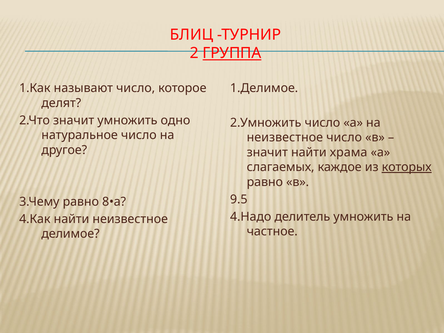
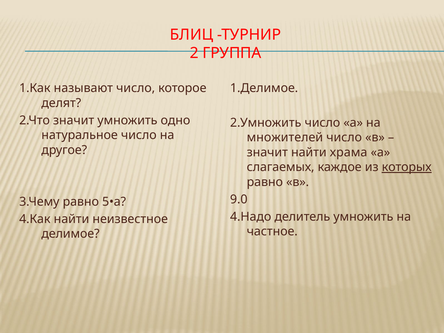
ГРУППА underline: present -> none
неизвестное at (285, 138): неизвестное -> множителей
9.5: 9.5 -> 9.0
8•а: 8•а -> 5•а
